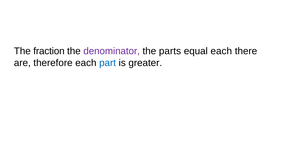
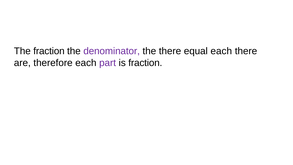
the parts: parts -> there
part colour: blue -> purple
is greater: greater -> fraction
